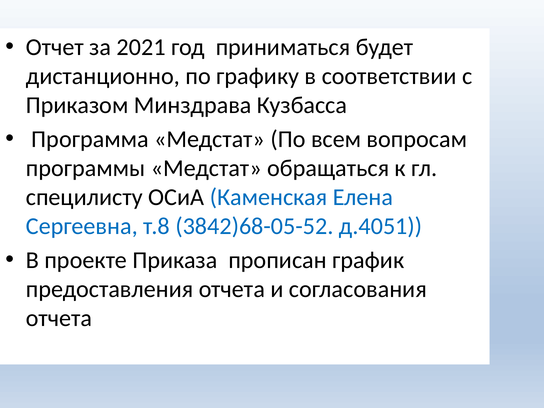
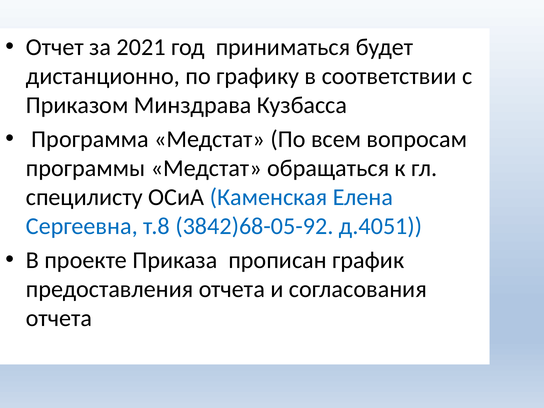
3842)68-05-52: 3842)68-05-52 -> 3842)68-05-92
